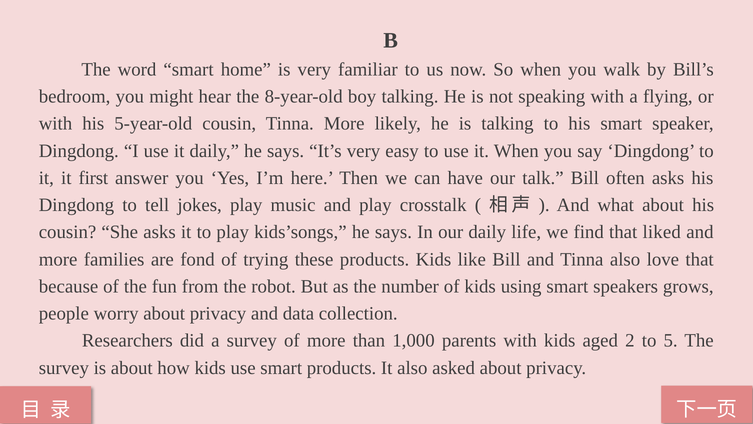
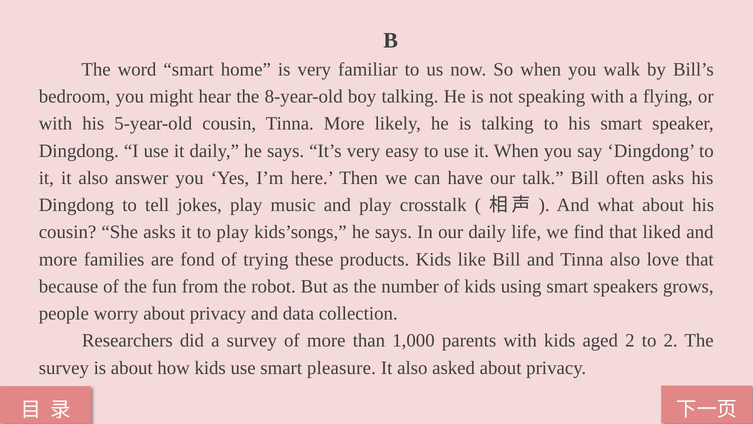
it it first: first -> also
to 5: 5 -> 2
smart products: products -> pleasure
